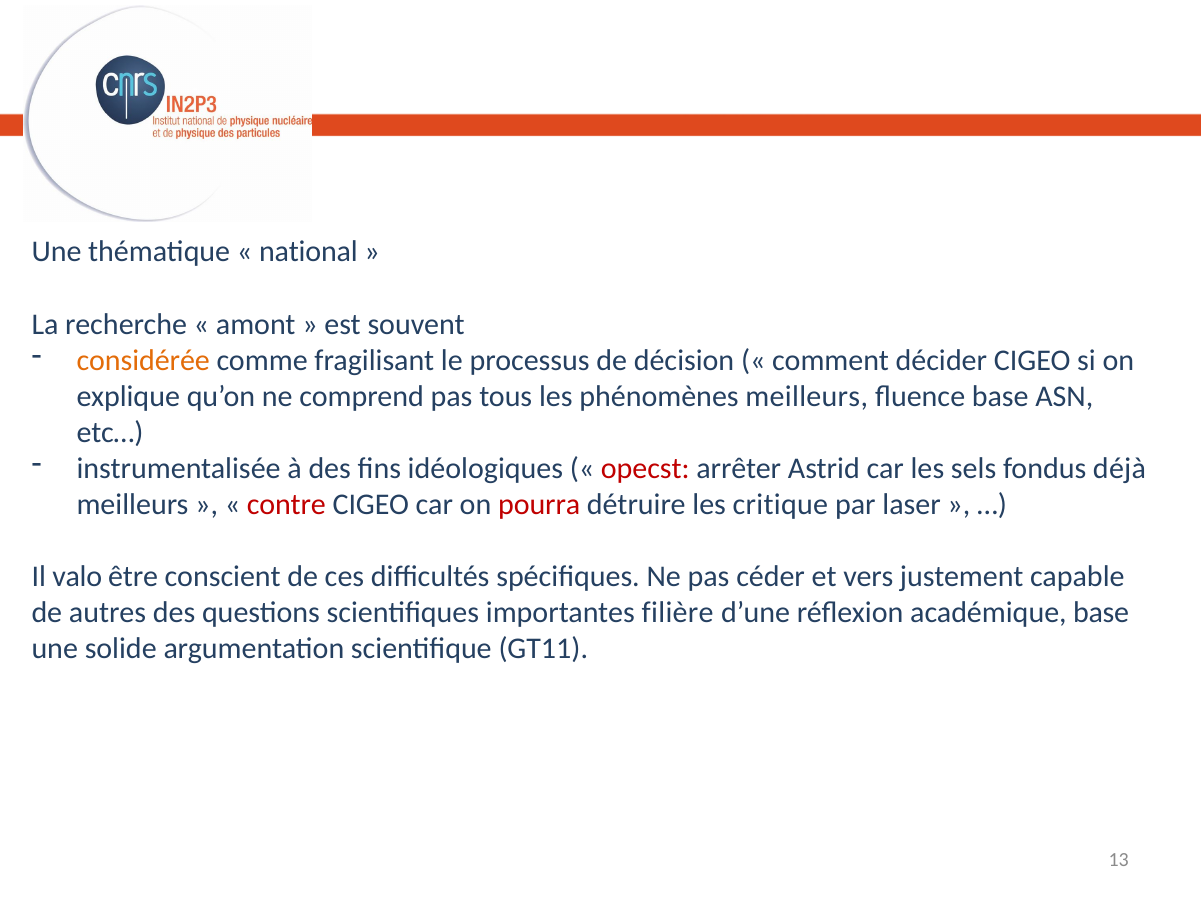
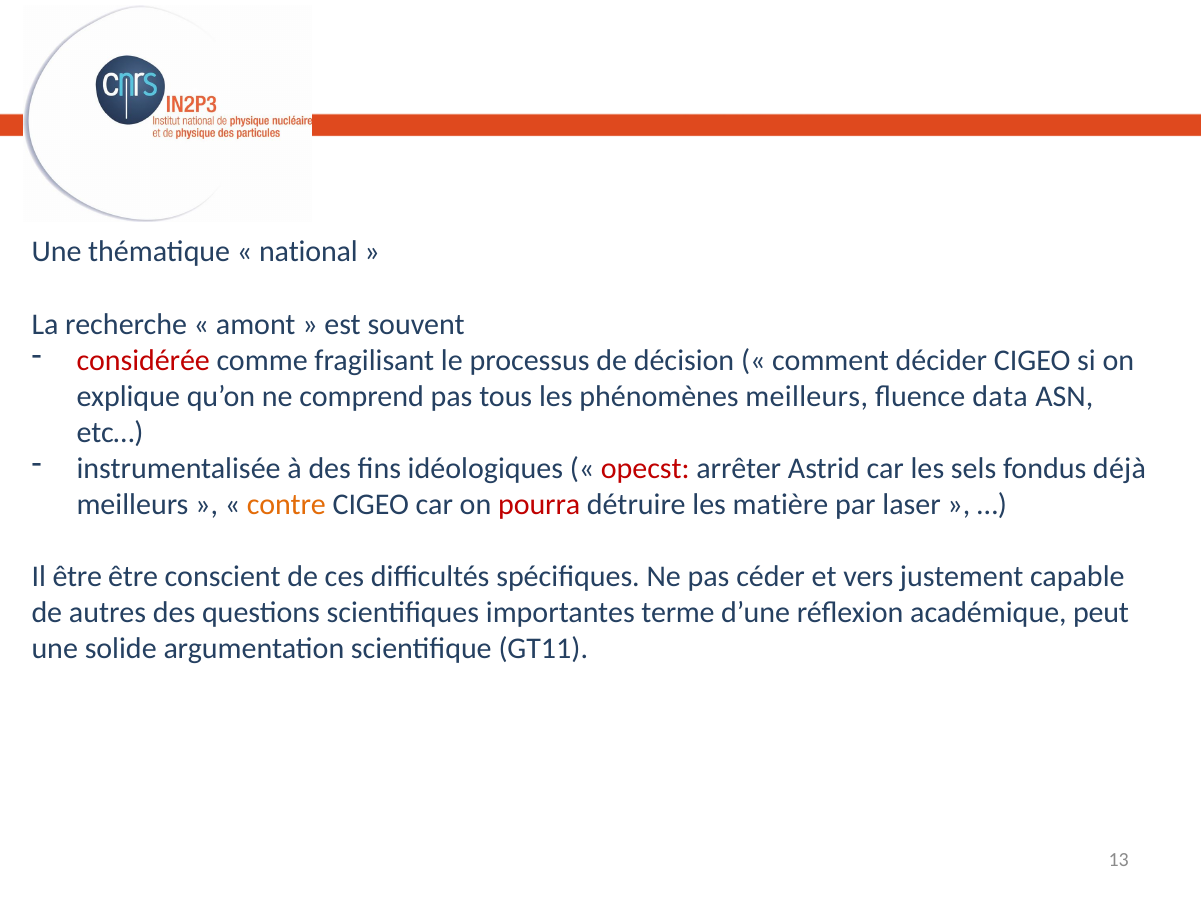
considérée colour: orange -> red
fluence base: base -> data
contre colour: red -> orange
critique: critique -> matière
Il valo: valo -> être
filière: filière -> terme
académique base: base -> peut
